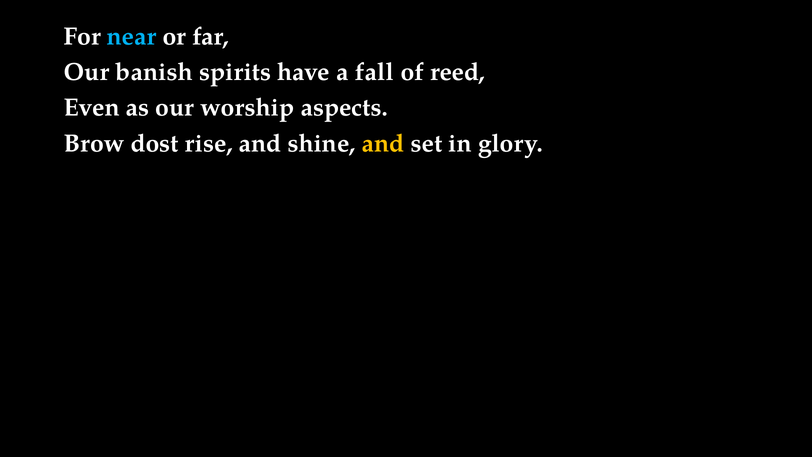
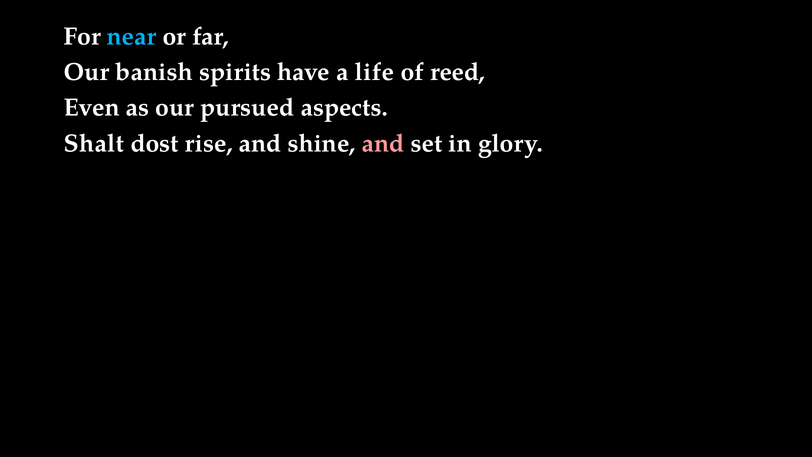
fall: fall -> life
worship: worship -> pursued
Brow: Brow -> Shalt
and at (383, 143) colour: yellow -> pink
